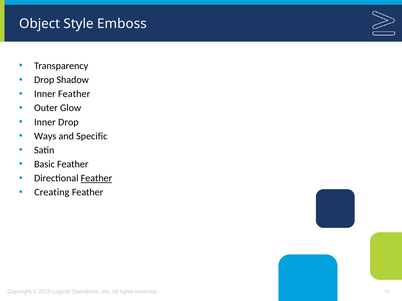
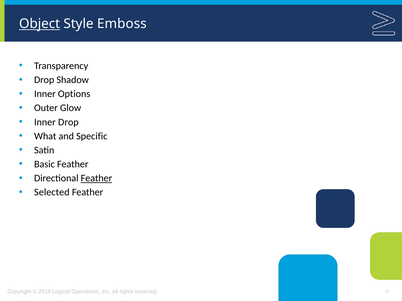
Object underline: none -> present
Inner Feather: Feather -> Options
Ways: Ways -> What
Creating: Creating -> Selected
